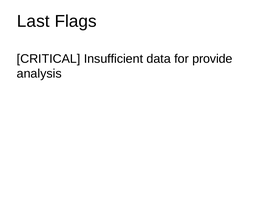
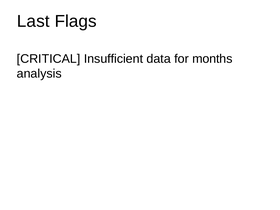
provide: provide -> months
